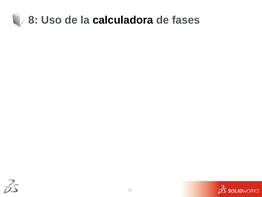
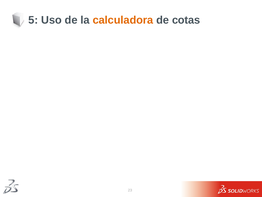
8: 8 -> 5
calculadora colour: black -> orange
fases: fases -> cotas
